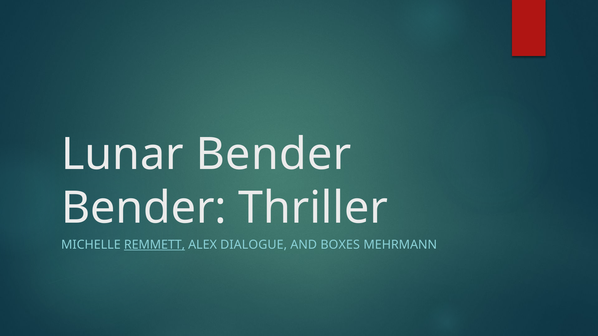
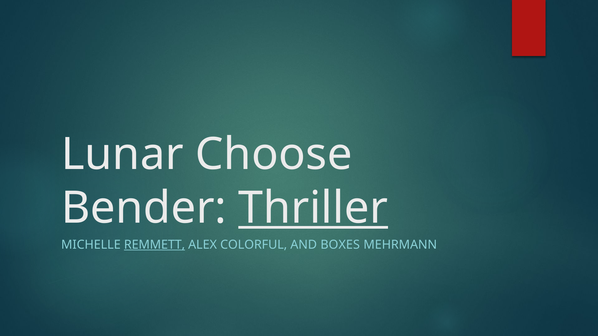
Lunar Bender: Bender -> Choose
Thriller underline: none -> present
DIALOGUE: DIALOGUE -> COLORFUL
